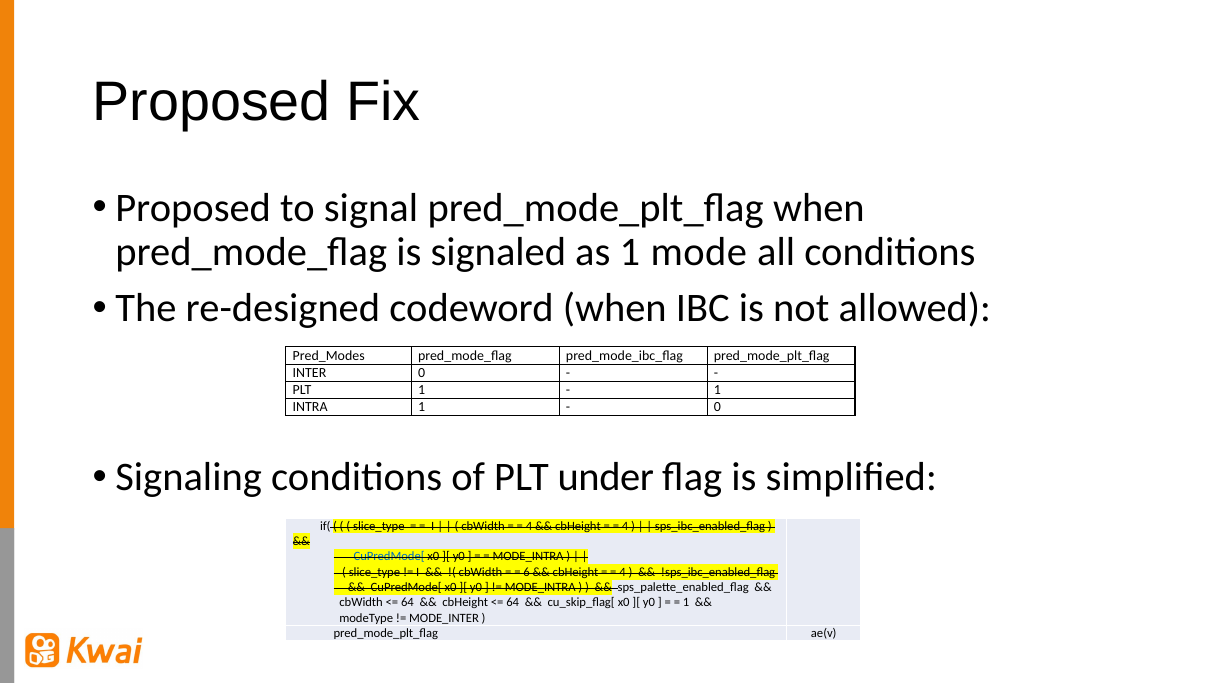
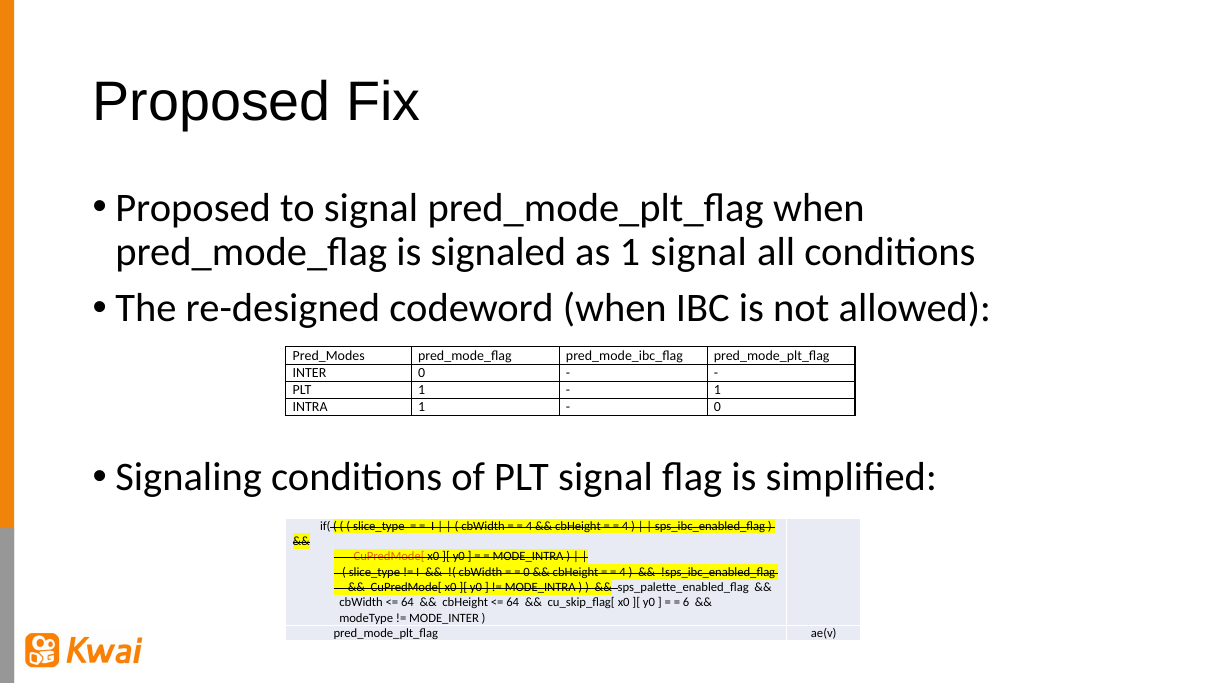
1 mode: mode -> signal
PLT under: under -> signal
CuPredMode[ at (389, 557) colour: blue -> orange
6 at (527, 572): 6 -> 0
1 at (686, 603): 1 -> 6
